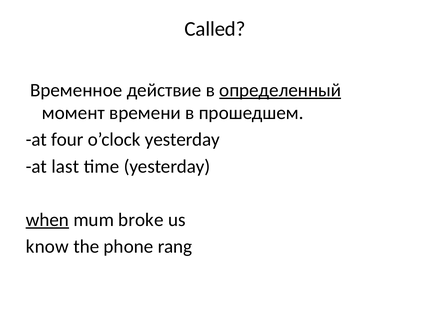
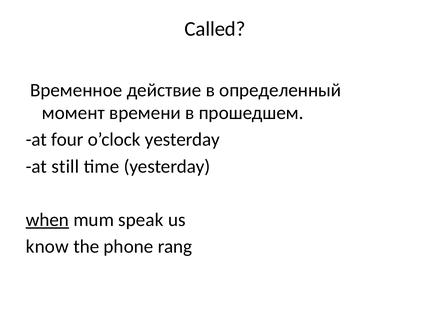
определенный underline: present -> none
last: last -> still
broke: broke -> speak
